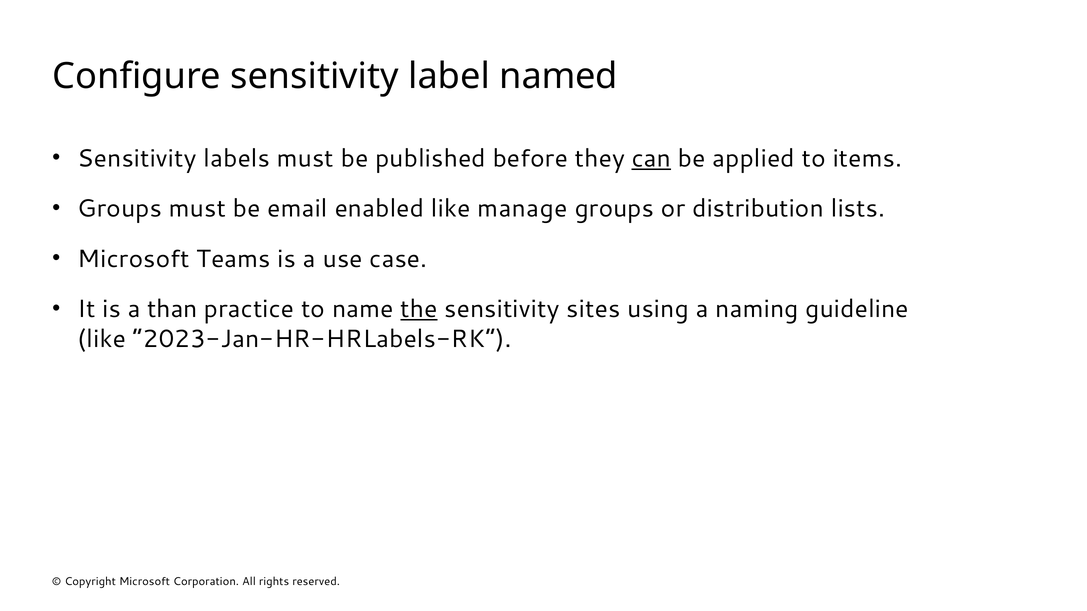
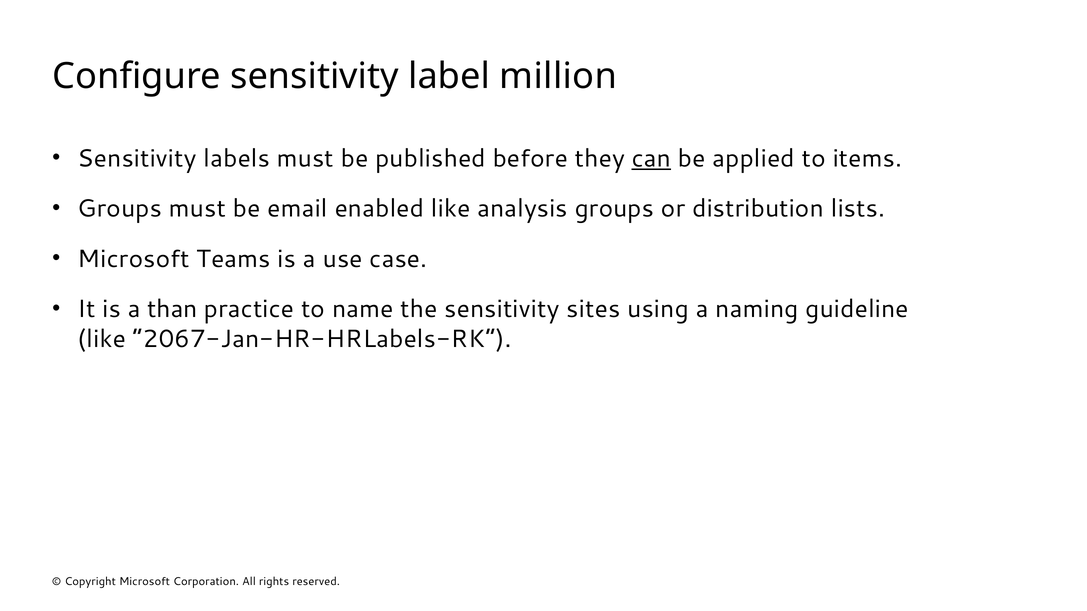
named: named -> million
manage: manage -> analysis
the underline: present -> none
2023-Jan-HR-HRLabels-RK: 2023-Jan-HR-HRLabels-RK -> 2067-Jan-HR-HRLabels-RK
